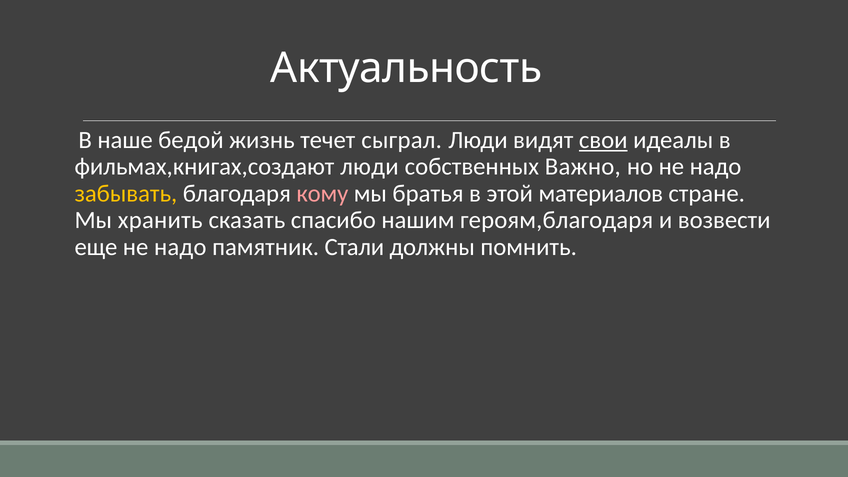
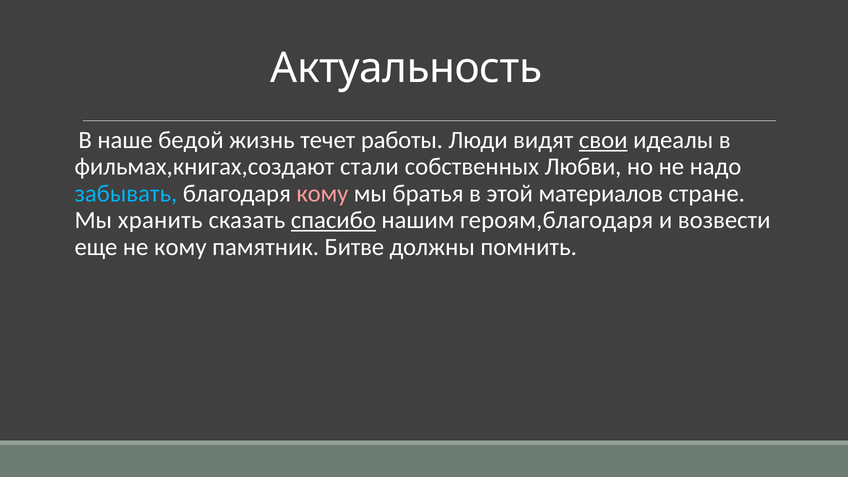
сыграл: сыграл -> работы
фильмах,книгах,создают люди: люди -> стали
Важно: Важно -> Любви
забывать colour: yellow -> light blue
спасибо underline: none -> present
еще не надо: надо -> кому
Стали: Стали -> Битве
